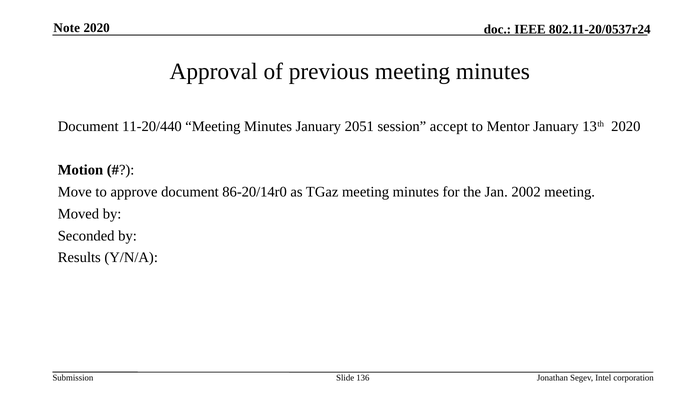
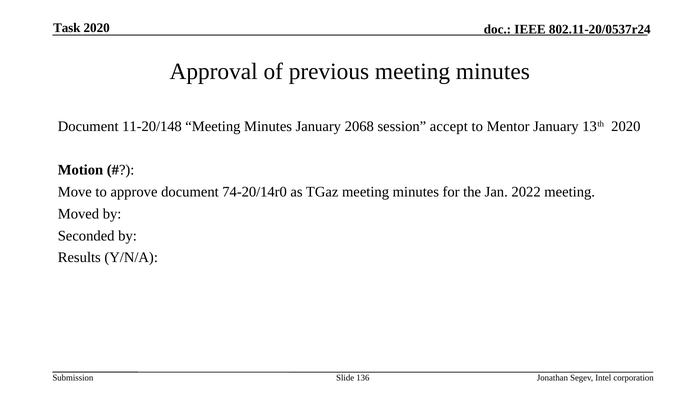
Note: Note -> Task
11-20/440: 11-20/440 -> 11-20/148
2051: 2051 -> 2068
86-20/14r0: 86-20/14r0 -> 74-20/14r0
2002: 2002 -> 2022
